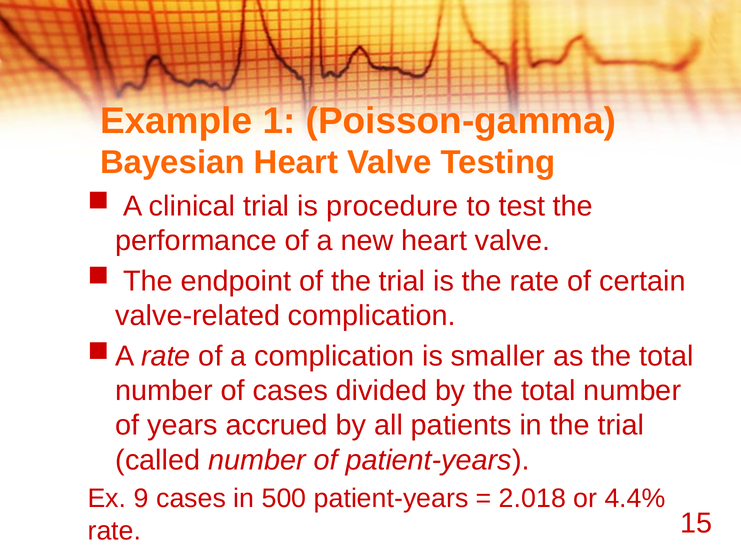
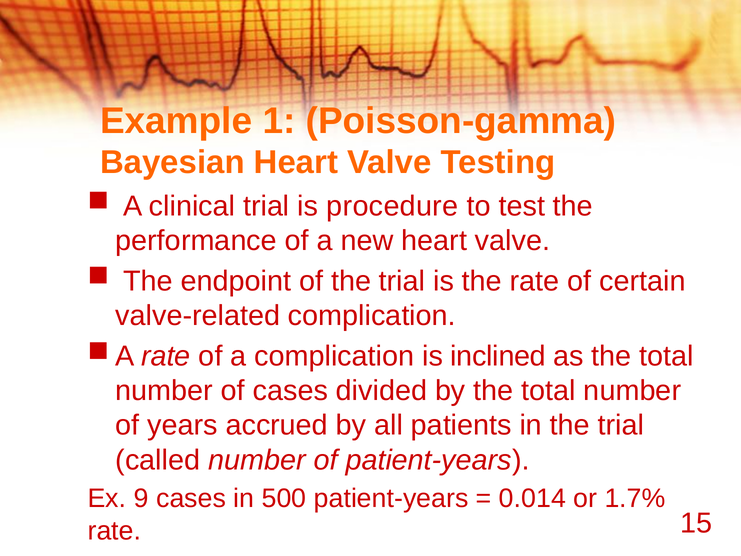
smaller: smaller -> inclined
2.018: 2.018 -> 0.014
4.4%: 4.4% -> 1.7%
